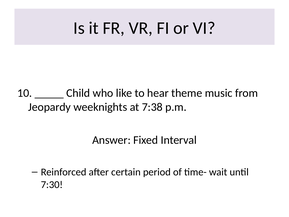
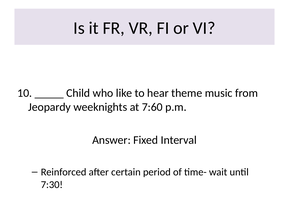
7:38: 7:38 -> 7:60
